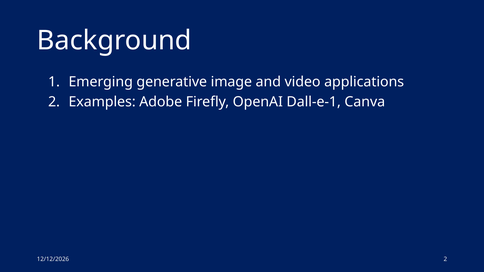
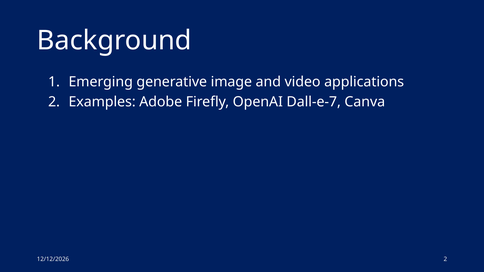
Dall-e-1: Dall-e-1 -> Dall-e-7
